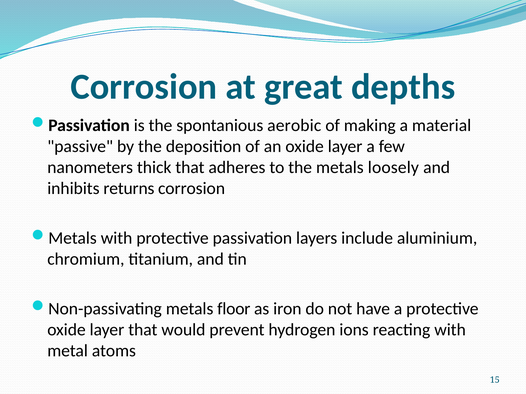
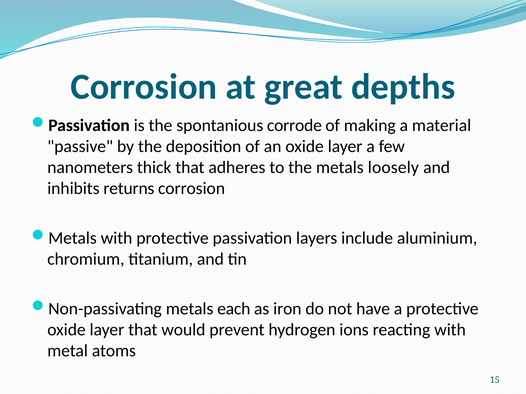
aerobic: aerobic -> corrode
floor: floor -> each
